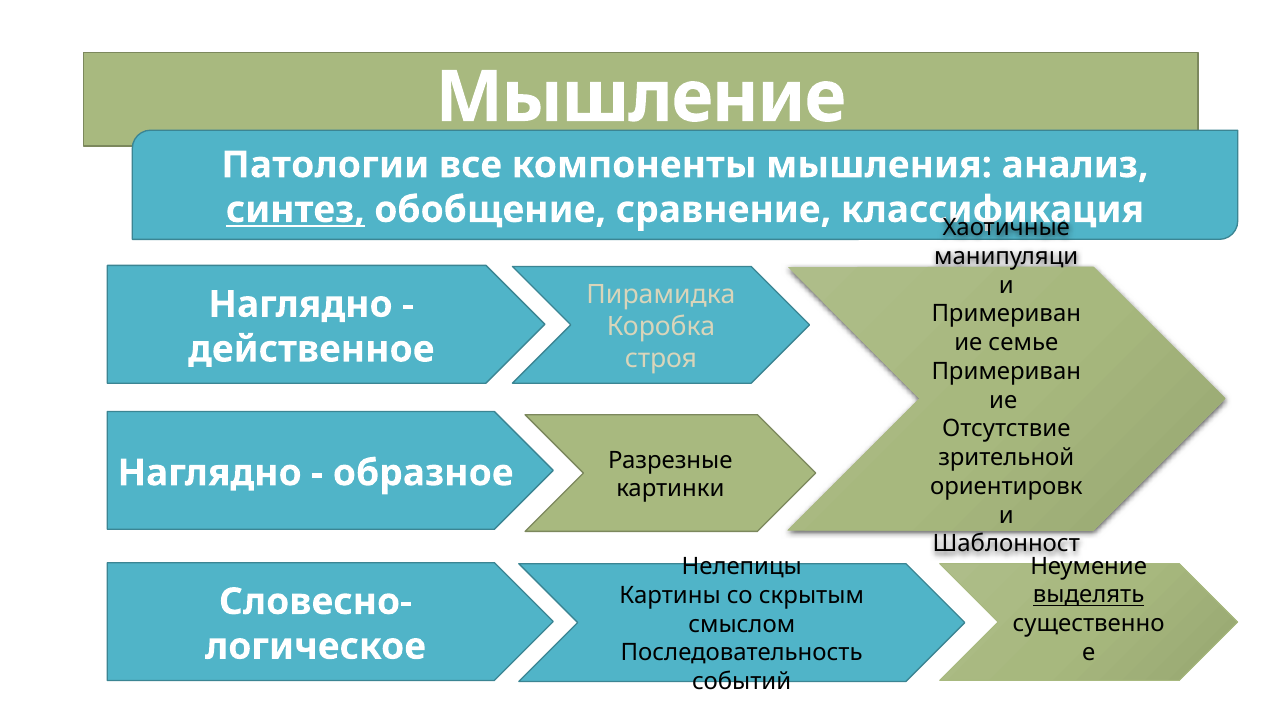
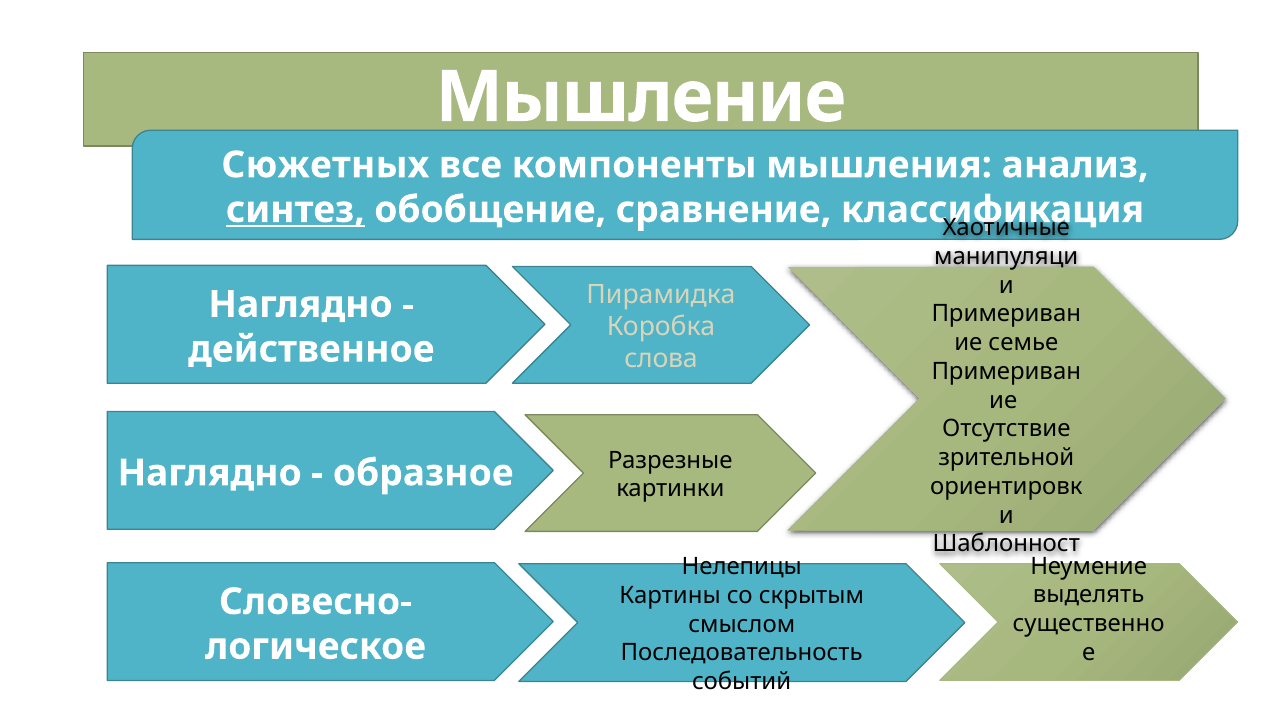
Патологии: Патологии -> Сюжетных
строя: строя -> слова
выделять underline: present -> none
